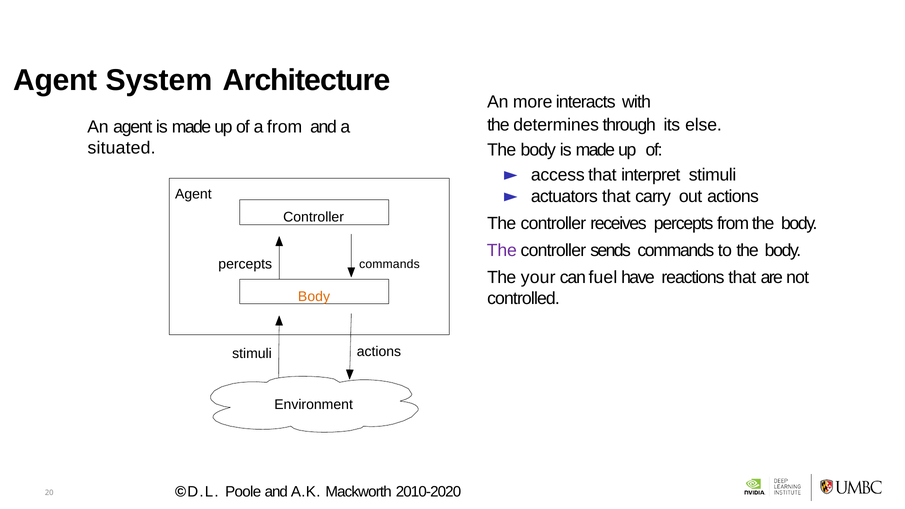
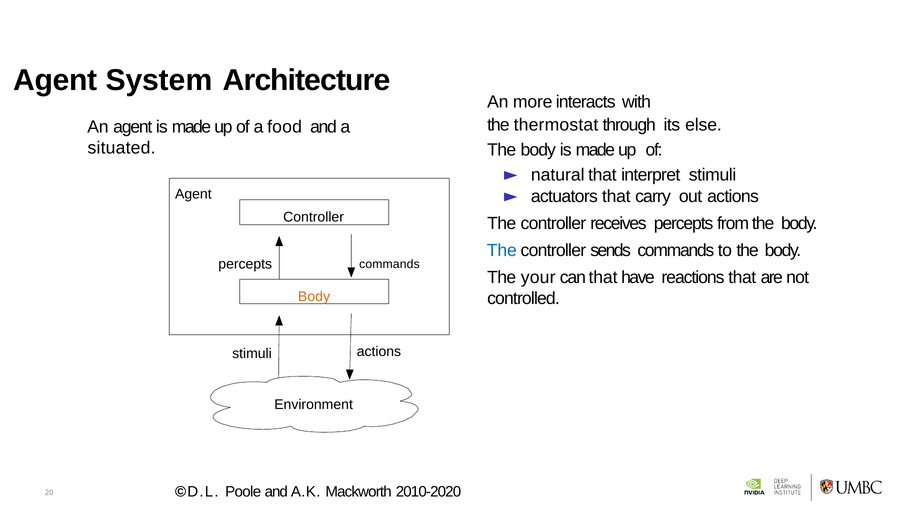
determines: determines -> thermostat
a from: from -> food
access: access -> natural
The at (502, 250) colour: purple -> blue
can fuel: fuel -> that
